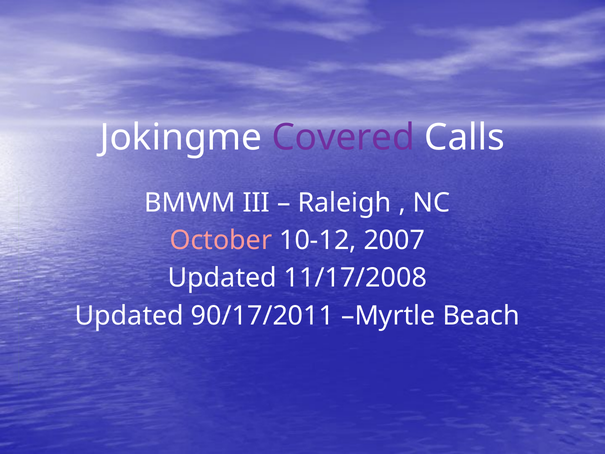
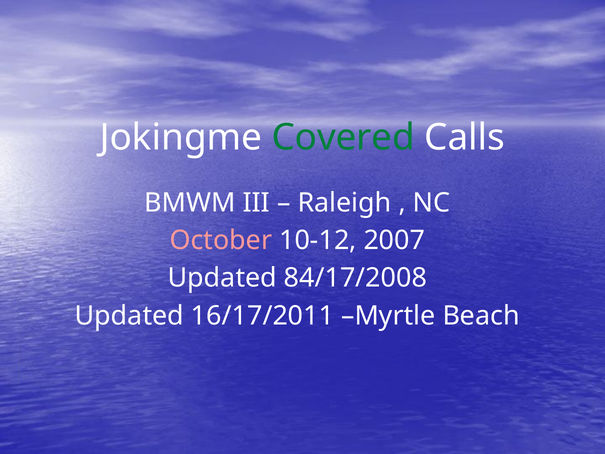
Covered colour: purple -> green
11/17/2008: 11/17/2008 -> 84/17/2008
90/17/2011: 90/17/2011 -> 16/17/2011
